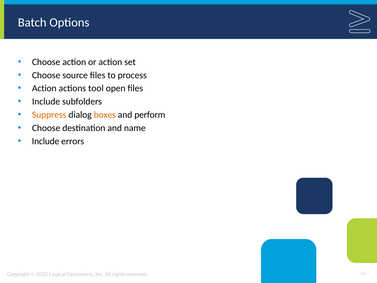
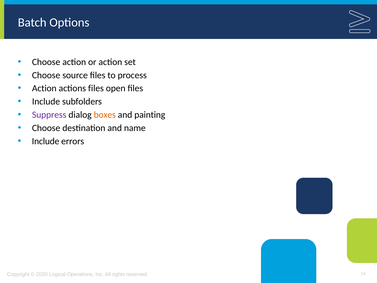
actions tool: tool -> files
Suppress colour: orange -> purple
perform: perform -> painting
